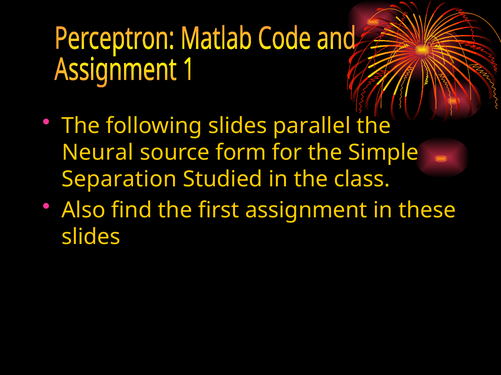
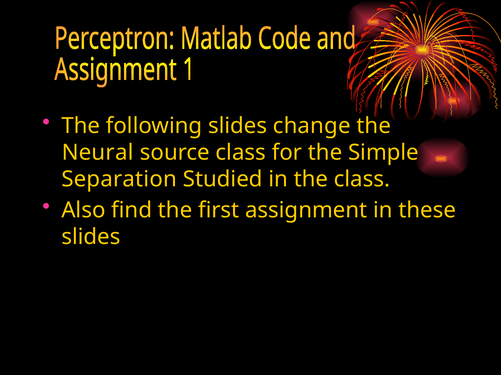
parallel: parallel -> change
source form: form -> class
